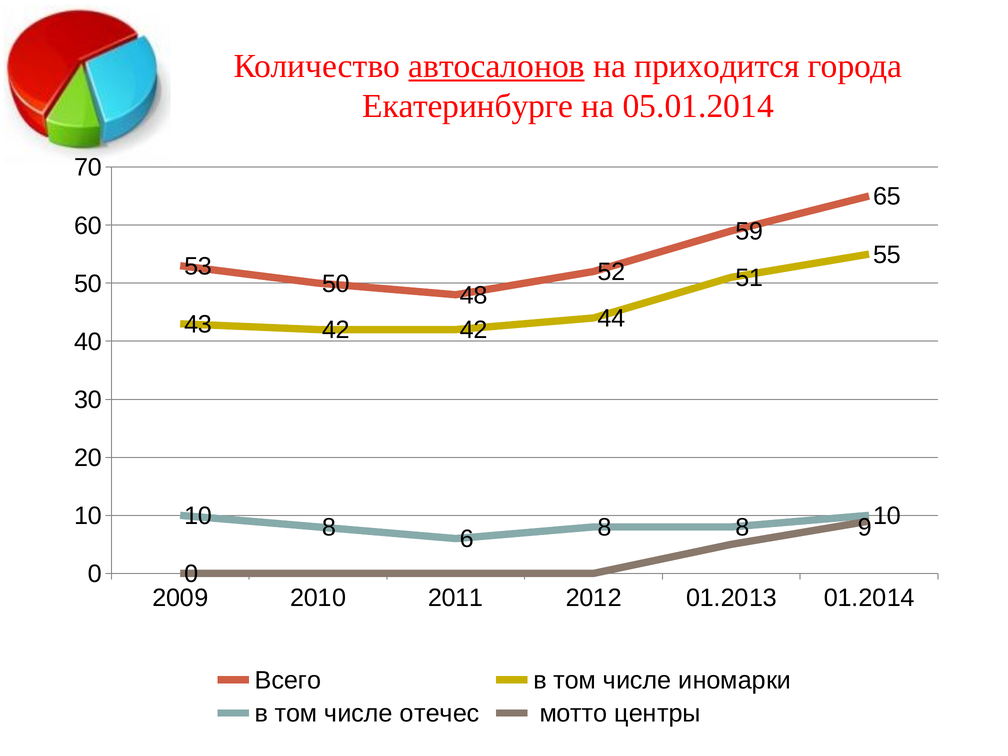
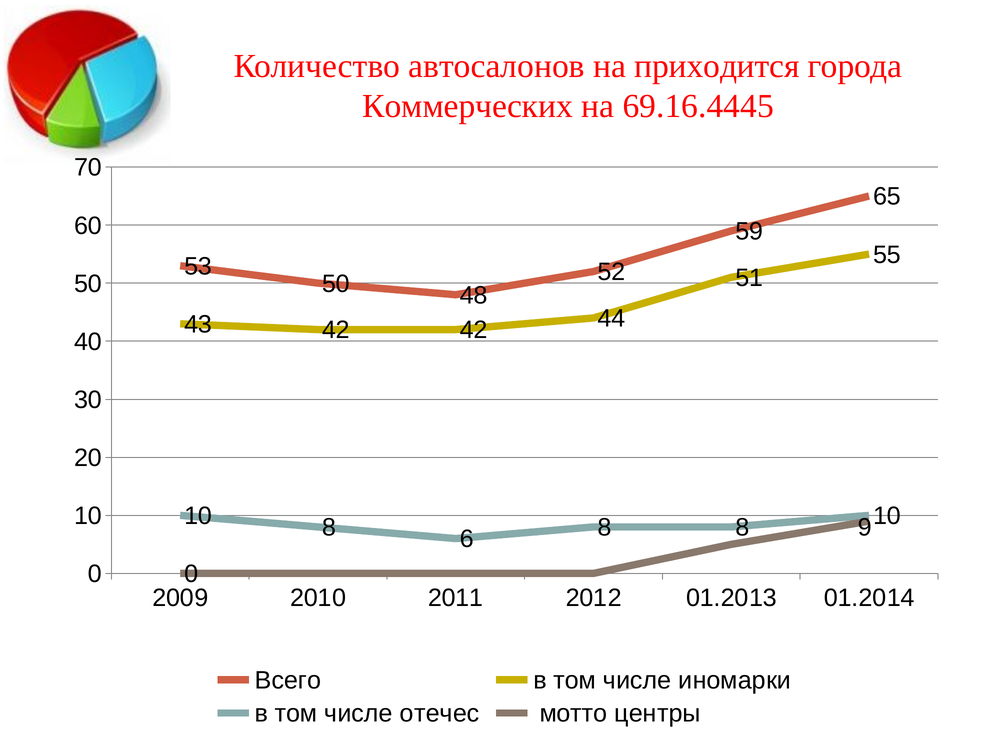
автосалонов underline: present -> none
Екатеринбурге: Екатеринбурге -> Коммерческих
05.01.2014: 05.01.2014 -> 69.16.4445
